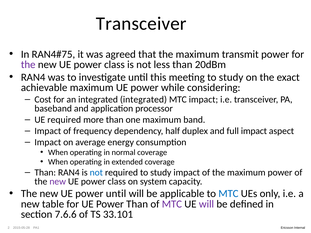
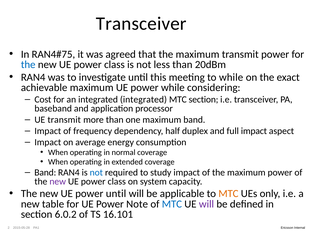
the at (28, 65) colour: purple -> blue
meeting to study: study -> while
MTC impact: impact -> section
UE required: required -> transmit
Than at (45, 173): Than -> Band
MTC at (228, 194) colour: blue -> orange
Power Than: Than -> Note
MTC at (172, 204) colour: purple -> blue
7.6.6: 7.6.6 -> 6.0.2
33.101: 33.101 -> 16.101
